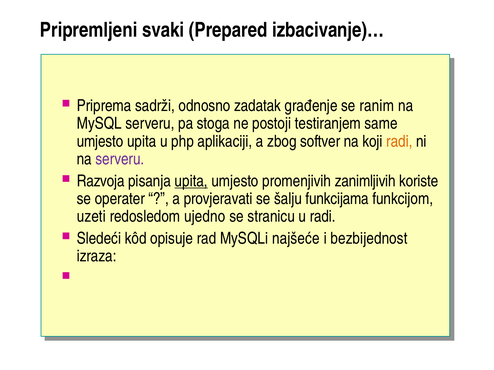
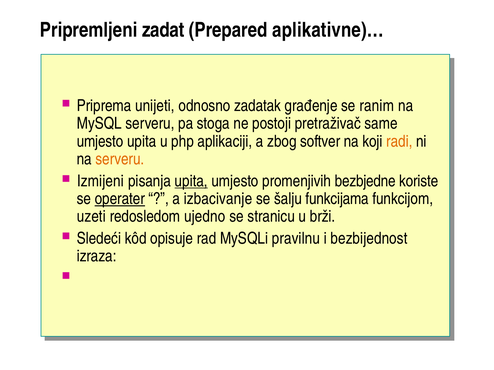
svaki: svaki -> zadat
izbacivanje)…: izbacivanje)… -> aplikativne)…
sadrži: sadrži -> unijeti
testiranjem: testiranjem -> pretraživač
serveru at (120, 159) colour: purple -> orange
Razvoja: Razvoja -> Izmijeni
zanimljivih: zanimljivih -> bezbjedne
operater underline: none -> present
provjeravati: provjeravati -> izbacivanje
u radi: radi -> brži
najšeće: najšeće -> pravilnu
